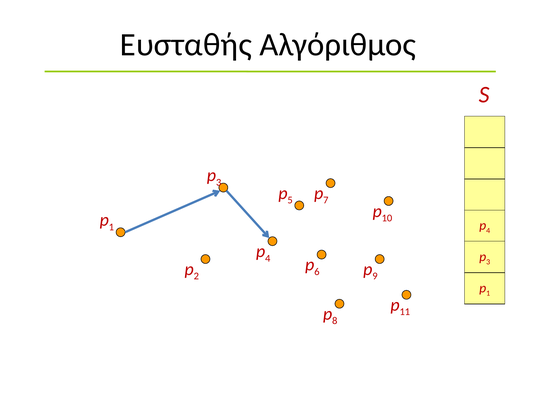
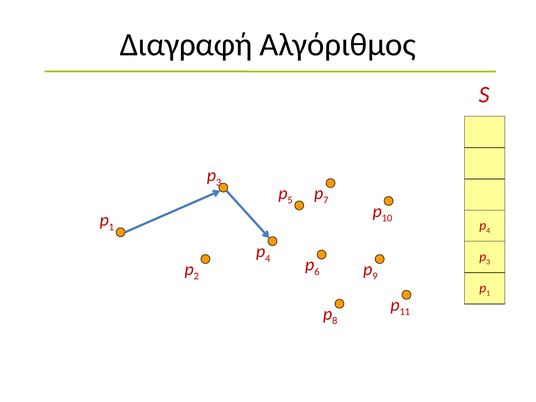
Ευσταθής: Ευσταθής -> Διαγραφή
